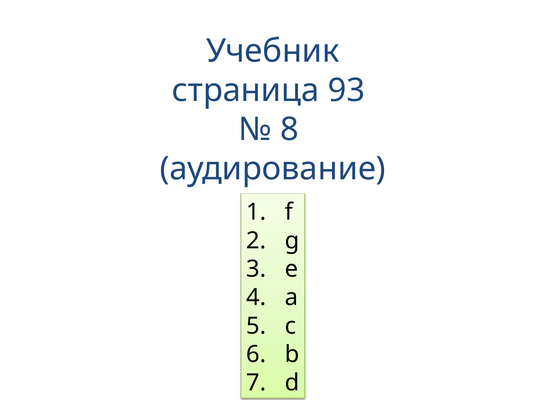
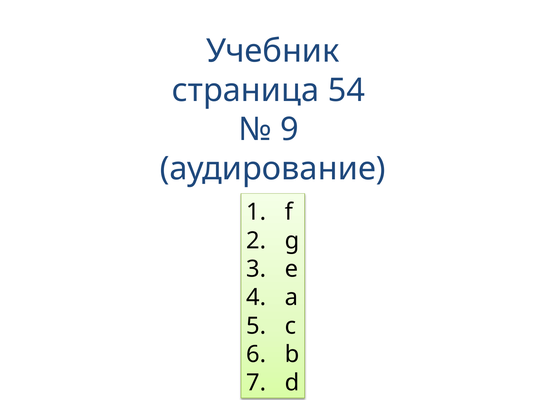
93: 93 -> 54
8: 8 -> 9
